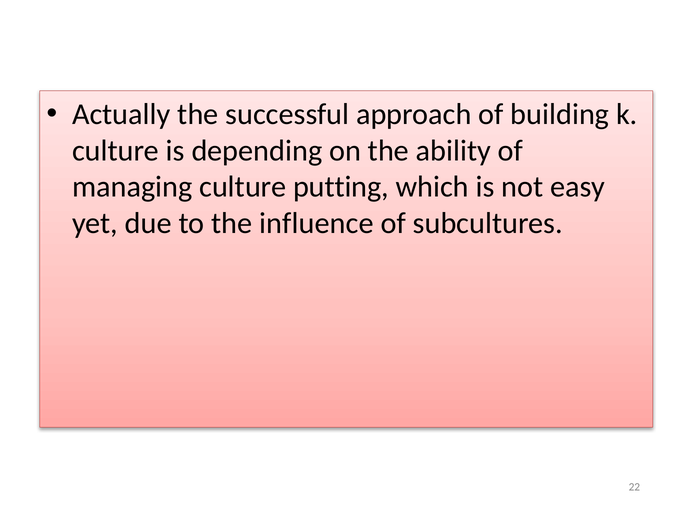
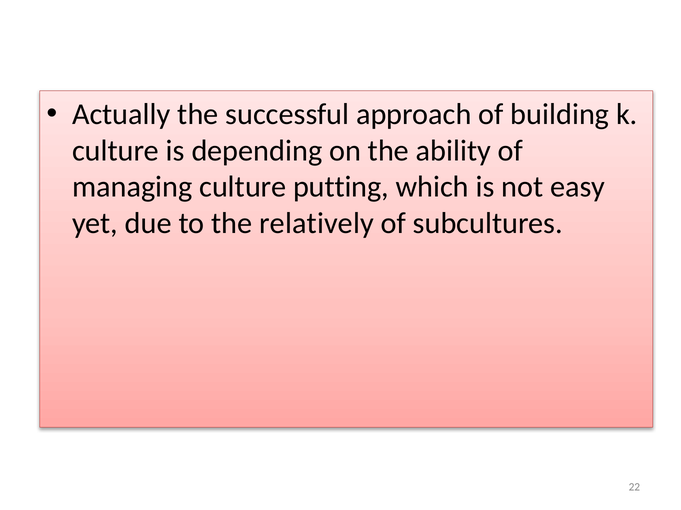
influence: influence -> relatively
